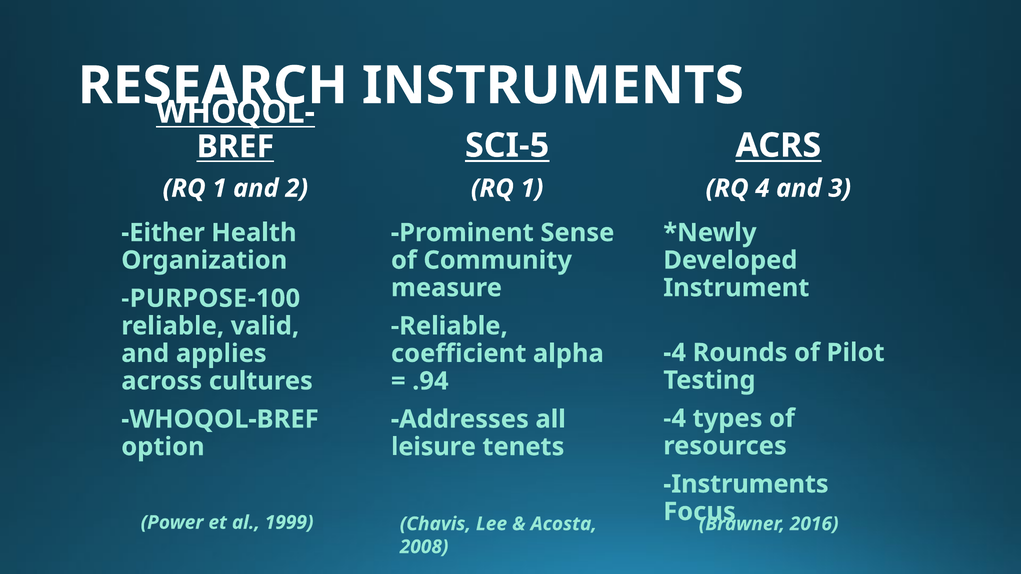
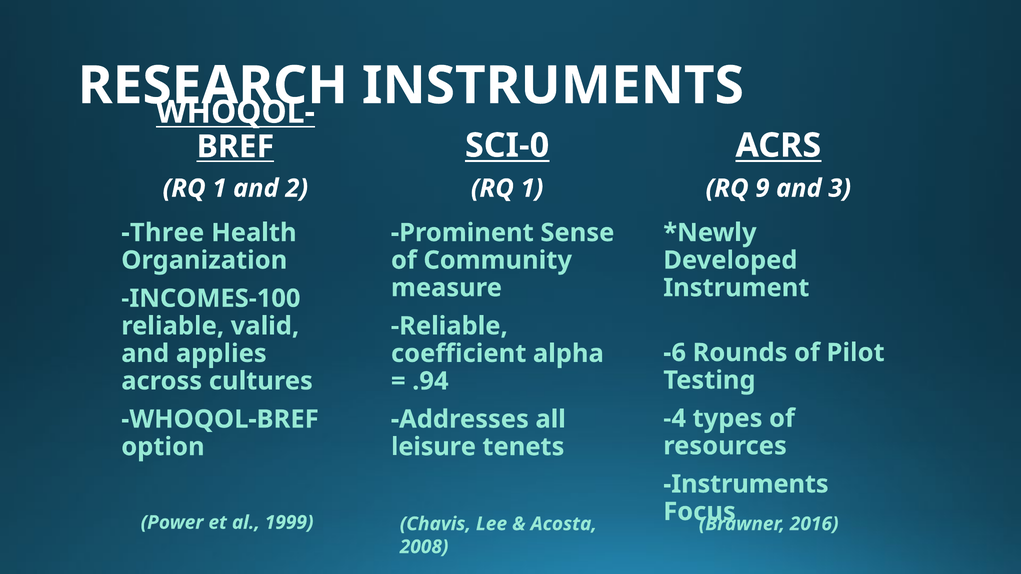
SCI-5: SCI-5 -> SCI-0
4: 4 -> 9
Either: Either -> Three
PURPOSE-100: PURPOSE-100 -> INCOMES-100
-4 at (675, 353): -4 -> -6
